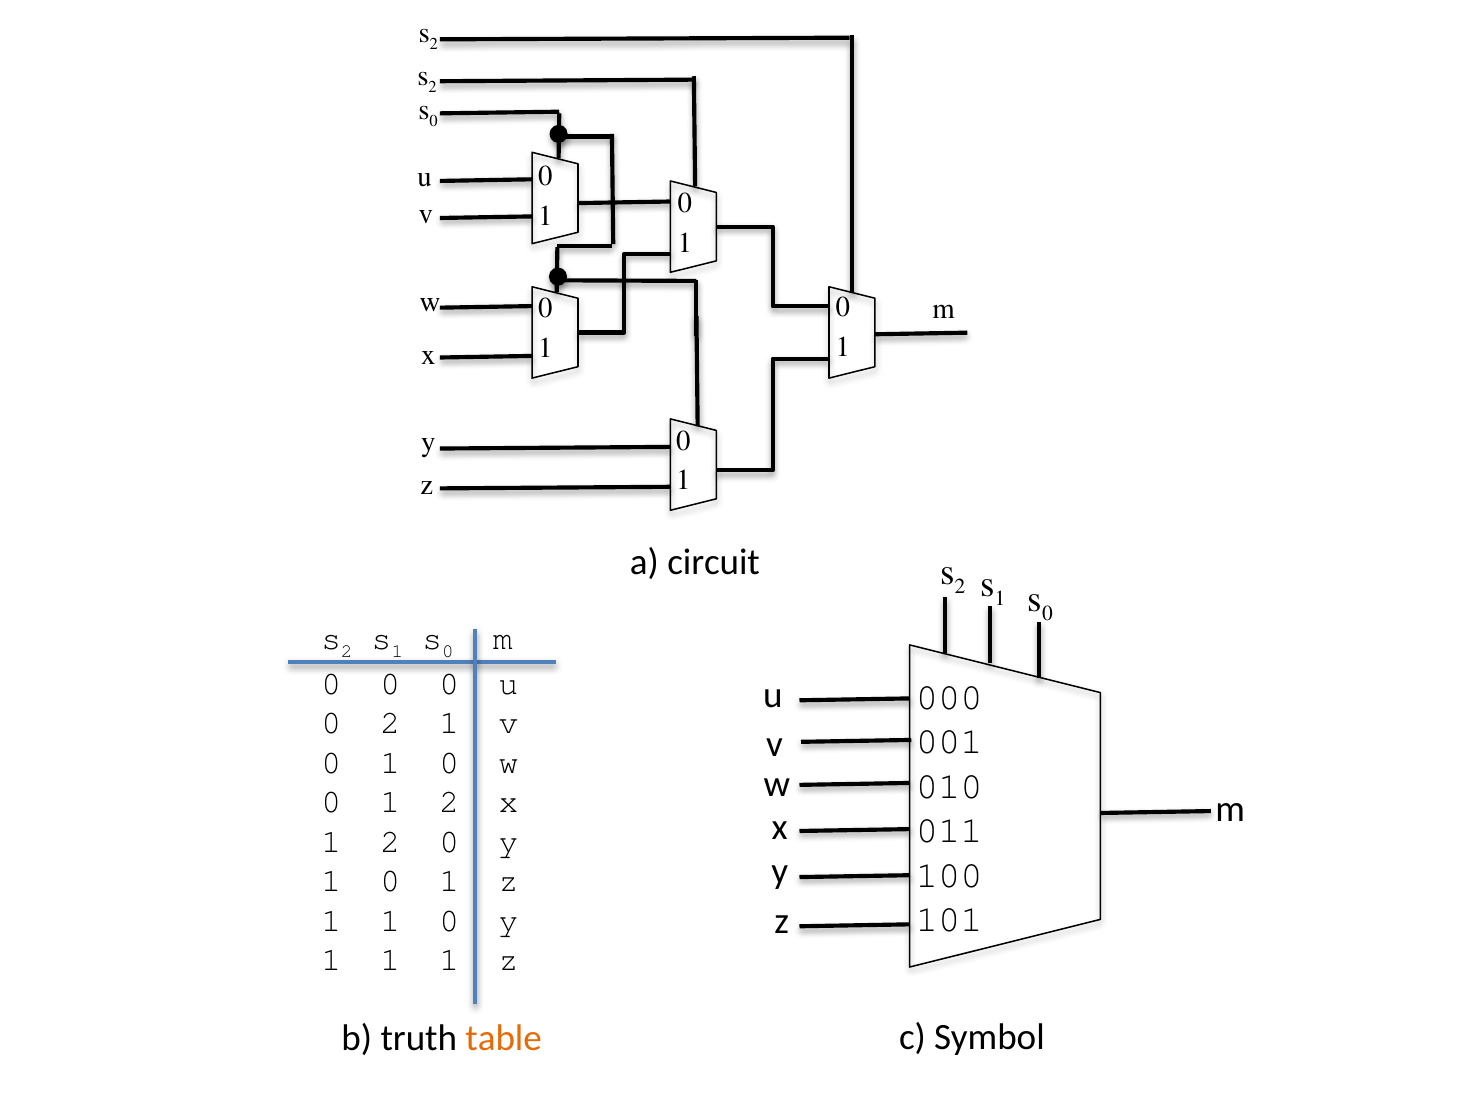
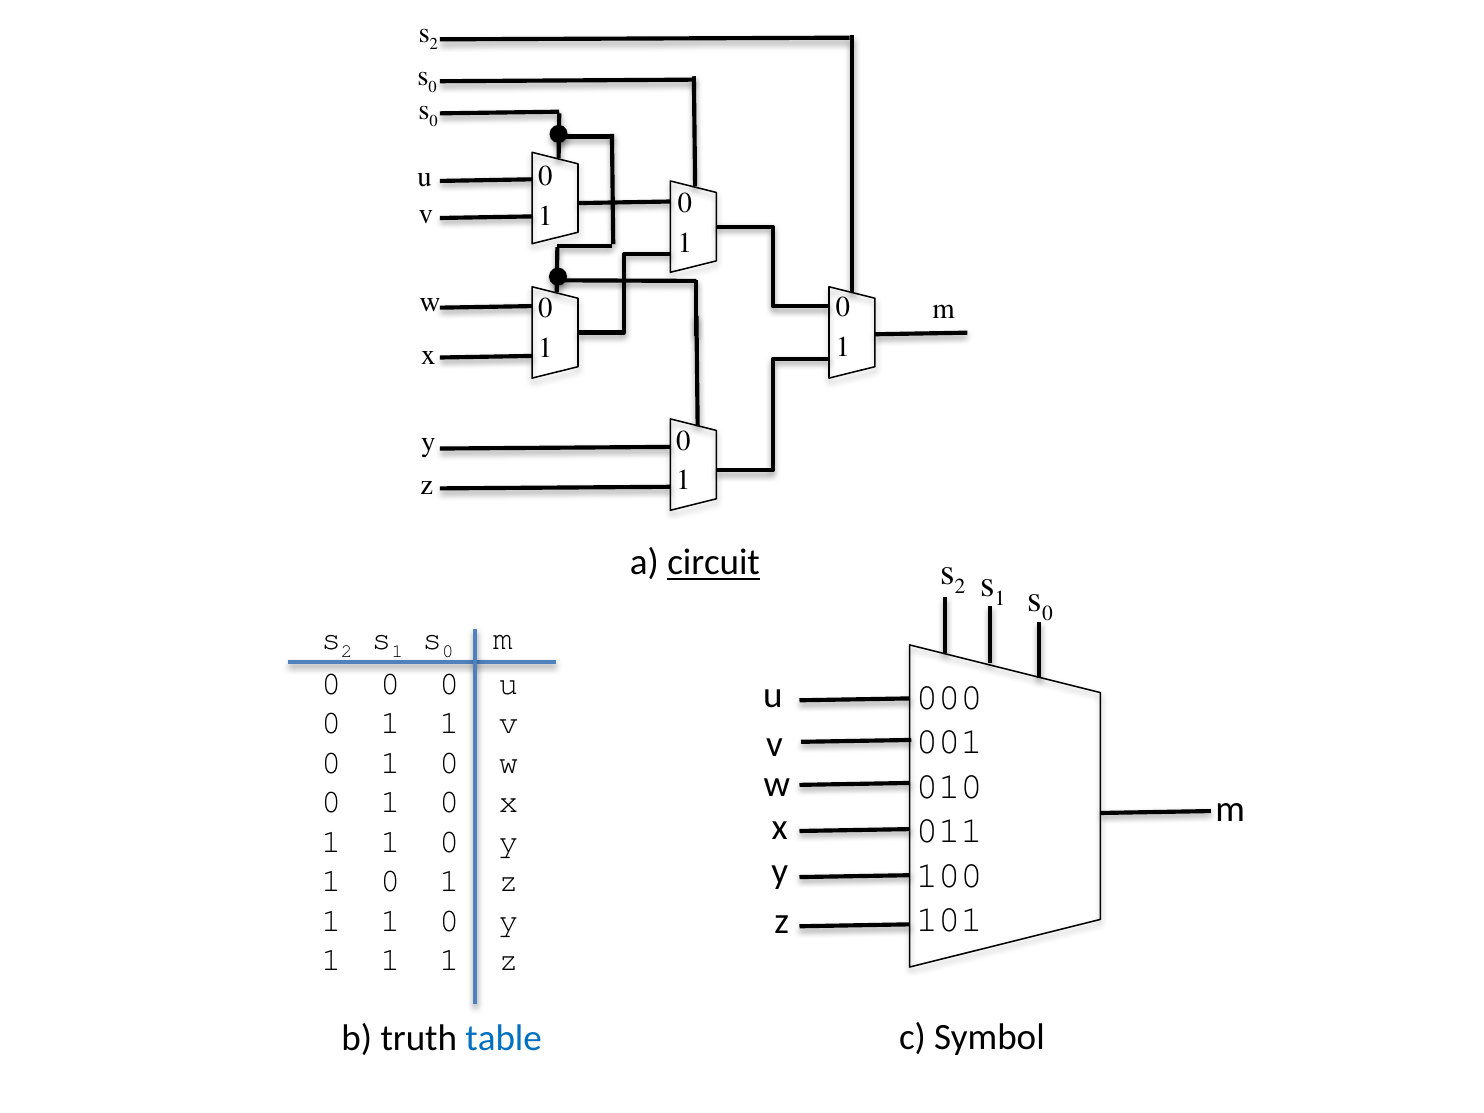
2 at (433, 87): 2 -> 0
circuit underline: none -> present
2 at (390, 723): 2 -> 1
2 at (449, 802): 2 -> 0
2 at (390, 841): 2 -> 1
table colour: orange -> blue
